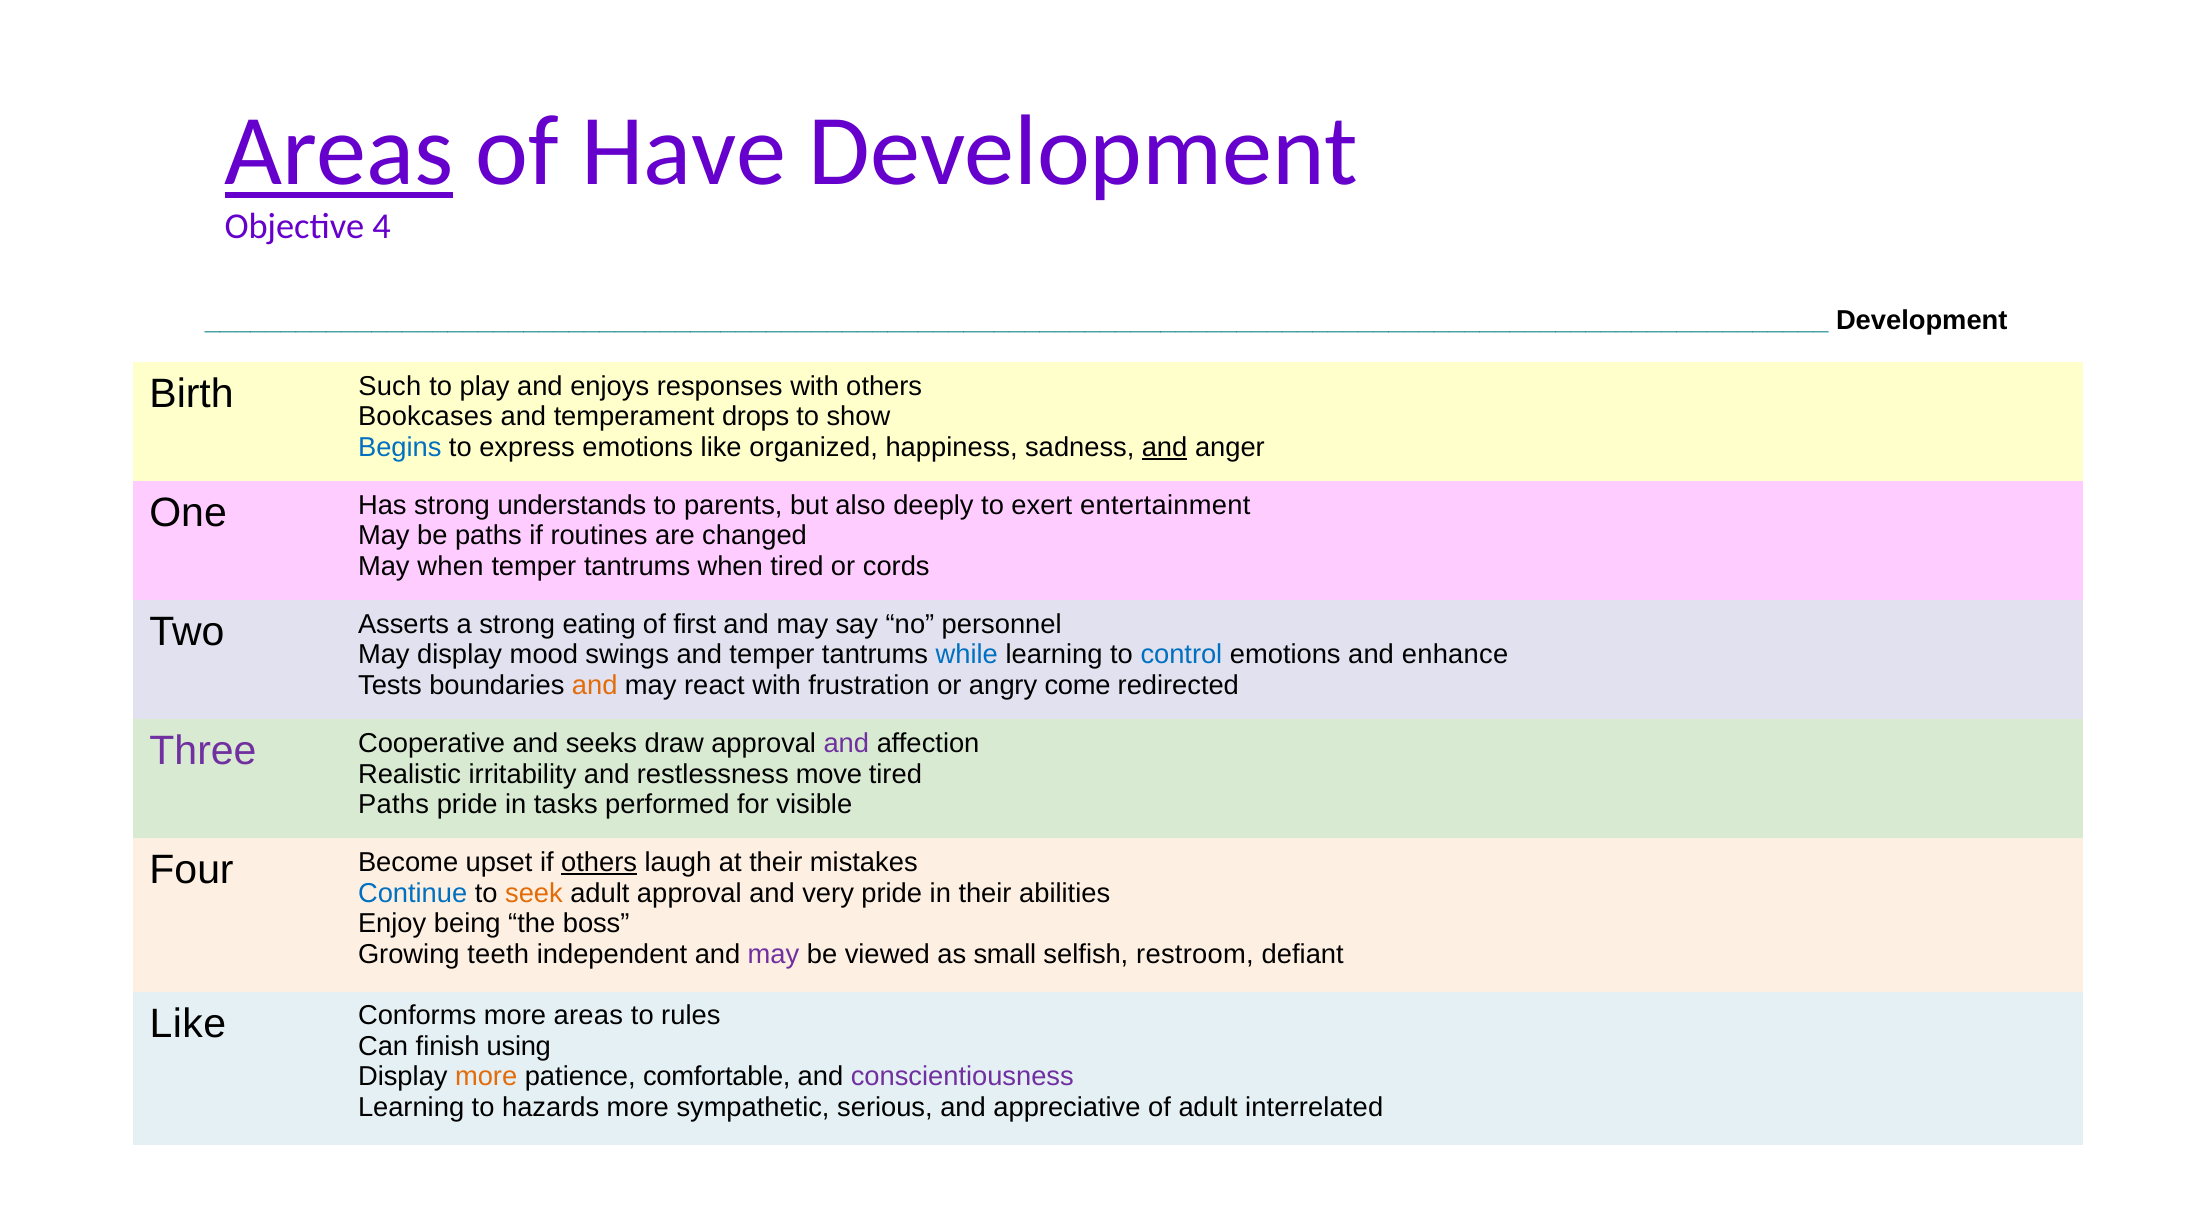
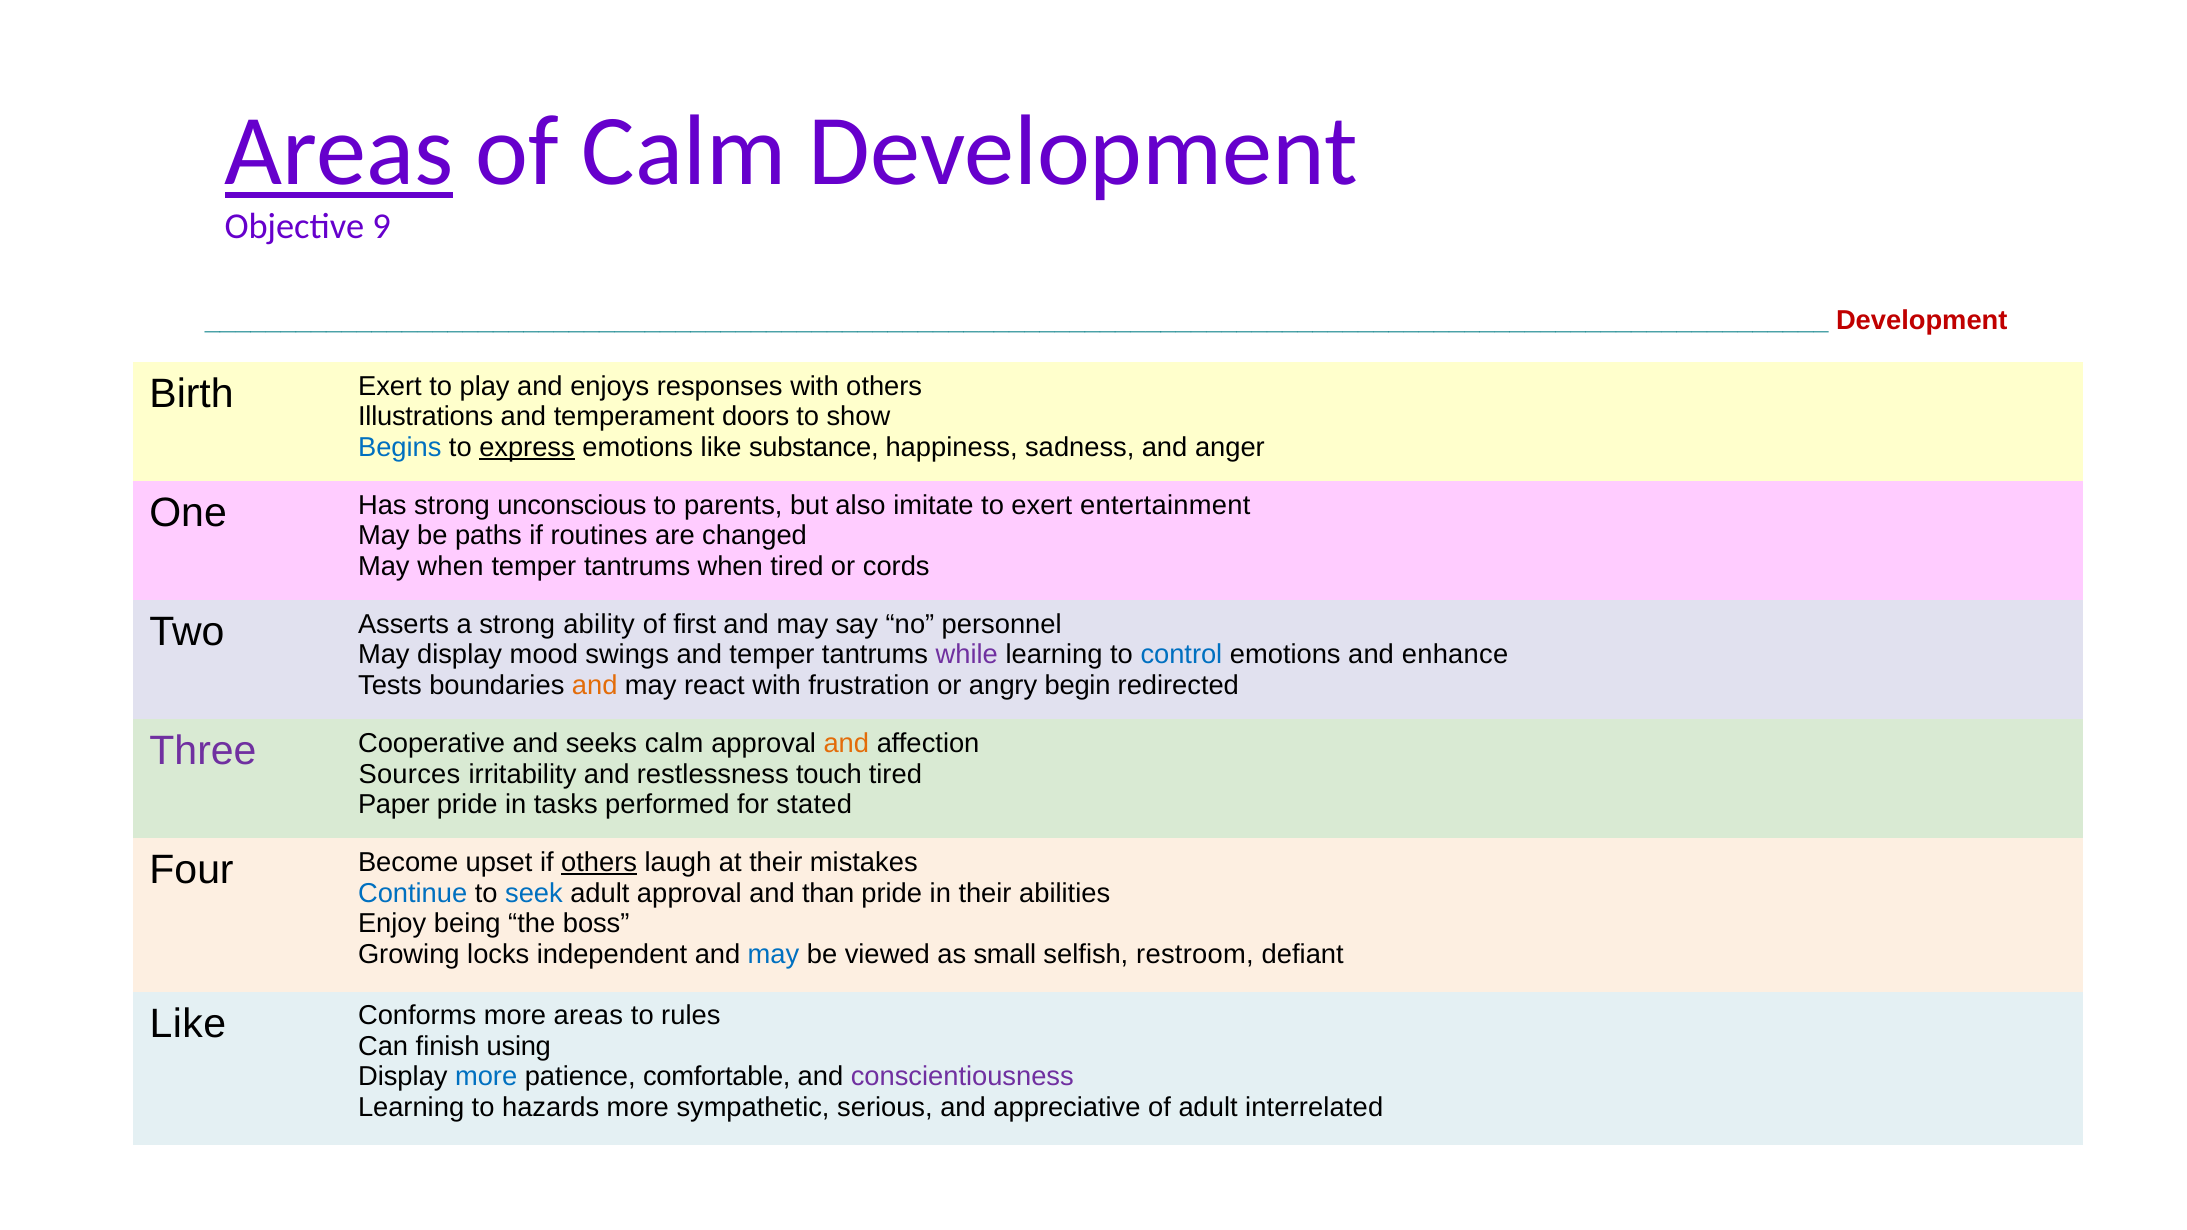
of Have: Have -> Calm
4: 4 -> 9
Development at (1922, 321) colour: black -> red
Birth Such: Such -> Exert
Bookcases: Bookcases -> Illustrations
drops: drops -> doors
express underline: none -> present
organized: organized -> substance
and at (1165, 447) underline: present -> none
understands: understands -> unconscious
deeply: deeply -> imitate
eating: eating -> ability
while colour: blue -> purple
come: come -> begin
seeks draw: draw -> calm
and at (846, 743) colour: purple -> orange
Realistic: Realistic -> Sources
move: move -> touch
Paths at (394, 805): Paths -> Paper
visible: visible -> stated
seek colour: orange -> blue
very: very -> than
teeth: teeth -> locks
may at (774, 954) colour: purple -> blue
more at (486, 1077) colour: orange -> blue
